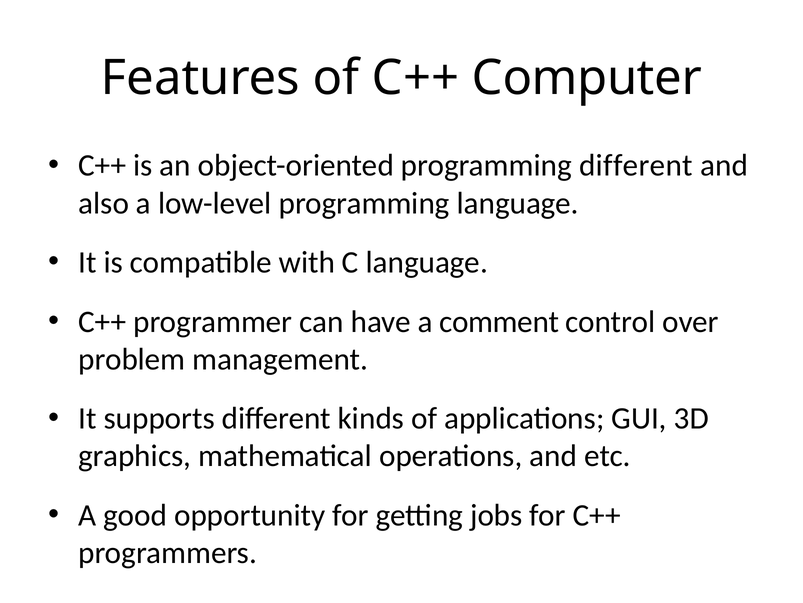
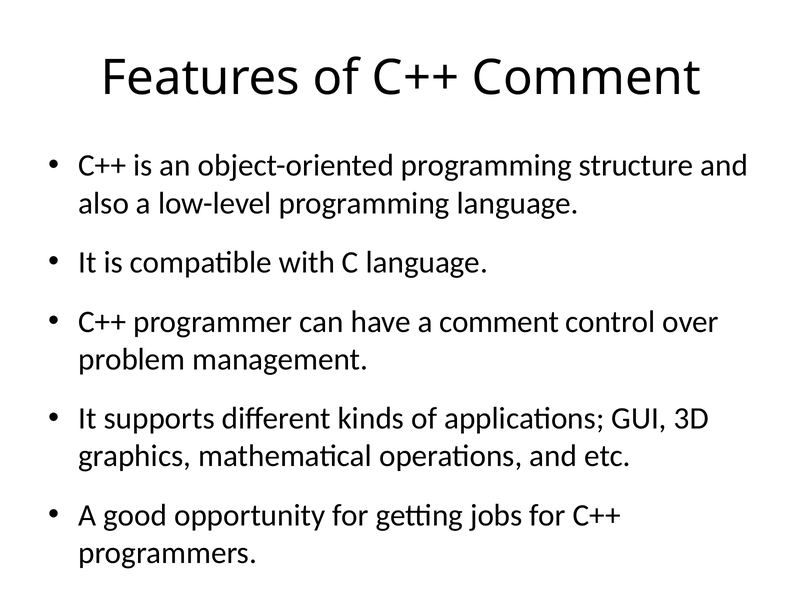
C++ Computer: Computer -> Comment
programming different: different -> structure
